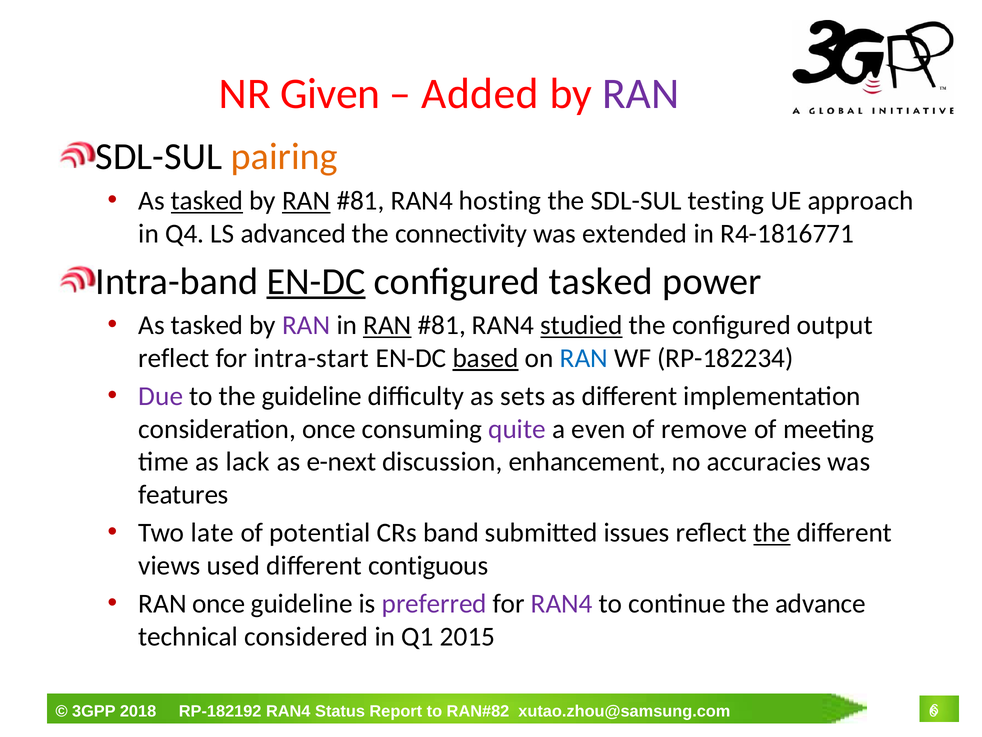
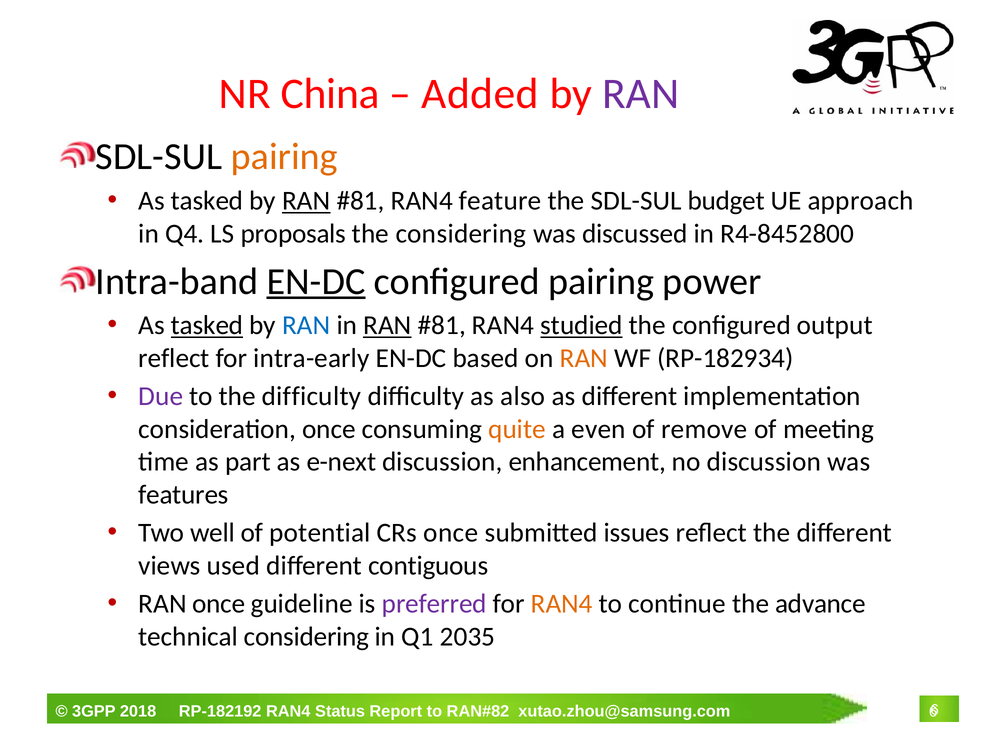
Given: Given -> China
tasked at (207, 201) underline: present -> none
hosting: hosting -> feature
testing: testing -> budget
advanced: advanced -> proposals
the connectivity: connectivity -> considering
extended: extended -> discussed
R4-1816771: R4-1816771 -> R4-8452800
configured tasked: tasked -> pairing
tasked at (207, 325) underline: none -> present
RAN at (306, 325) colour: purple -> blue
intra-start: intra-start -> intra-early
based underline: present -> none
RAN at (584, 358) colour: blue -> orange
RP-182234: RP-182234 -> RP-182934
the guideline: guideline -> difficulty
sets: sets -> also
quite colour: purple -> orange
lack: lack -> part
no accuracies: accuracies -> discussion
late: late -> well
CRs band: band -> once
the at (772, 533) underline: present -> none
RAN4 at (562, 604) colour: purple -> orange
technical considered: considered -> considering
2015: 2015 -> 2035
